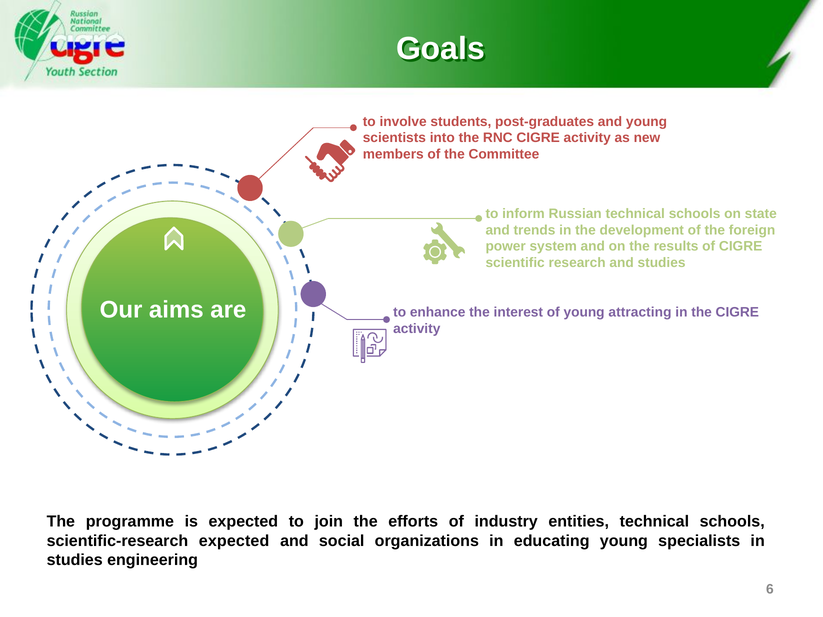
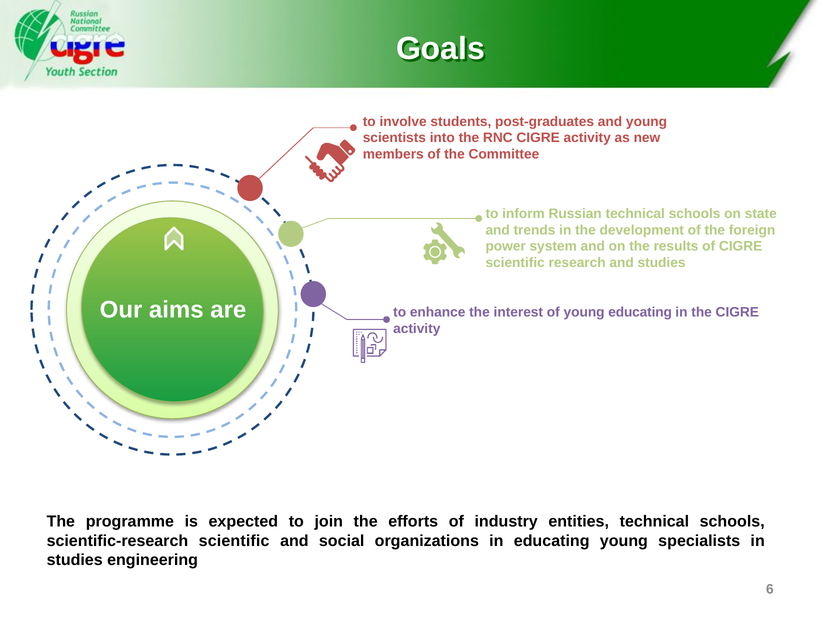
young attracting: attracting -> educating
scientific-research expected: expected -> scientific
